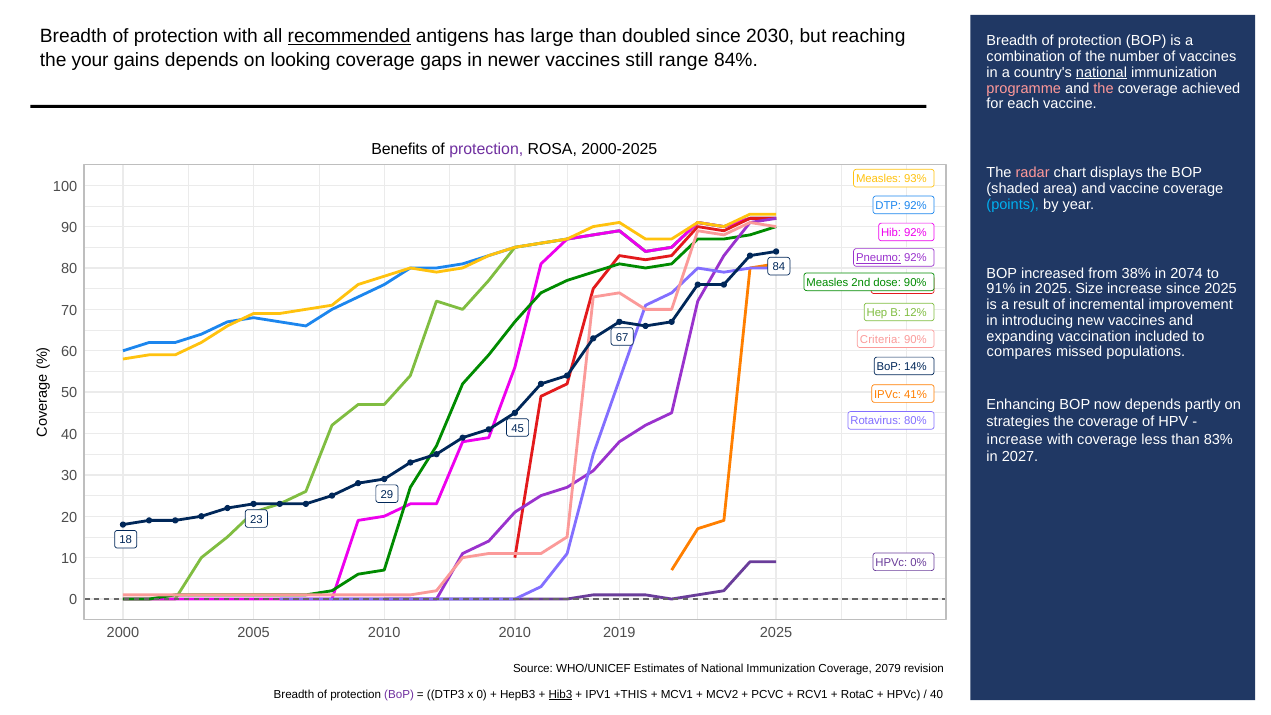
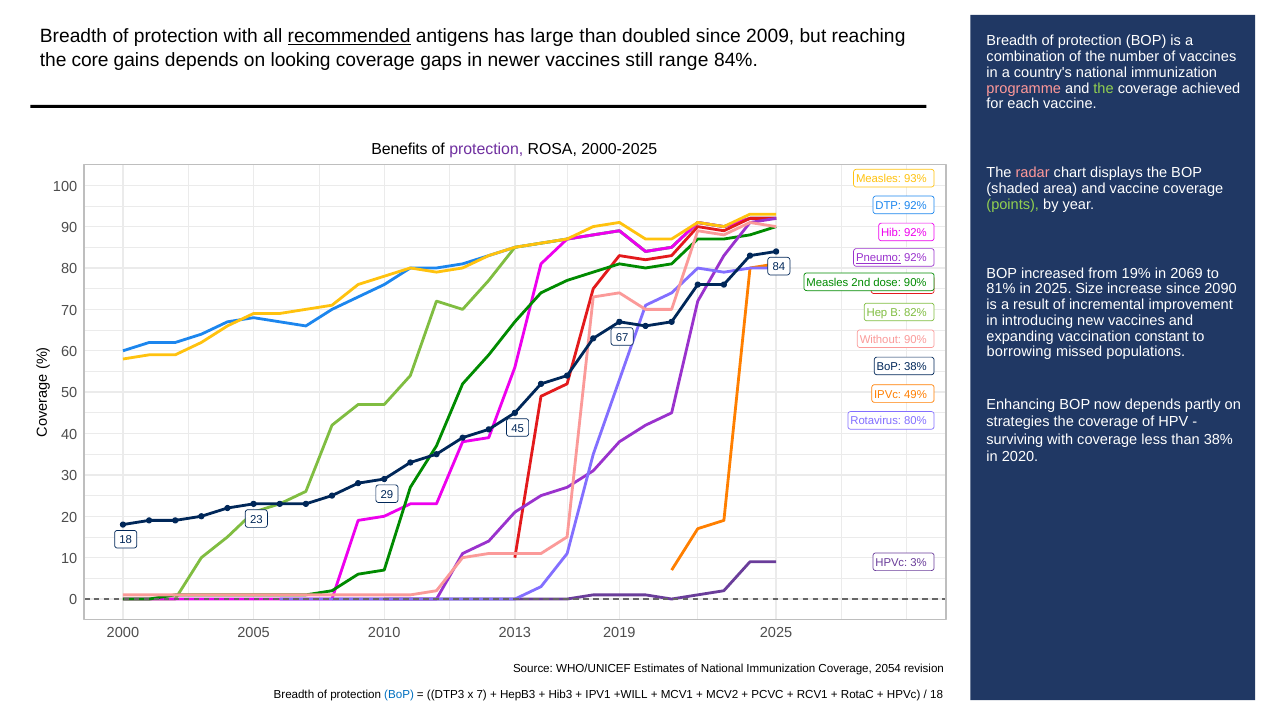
2030: 2030 -> 2009
your: your -> core
national at (1101, 73) underline: present -> none
the at (1104, 88) colour: pink -> light green
points colour: light blue -> light green
38%: 38% -> 19%
2074: 2074 -> 2069
91%: 91% -> 81%
since 2025: 2025 -> 2090
12%: 12% -> 82%
included: included -> constant
Criteria: Criteria -> Without
compares: compares -> borrowing
BoP 14%: 14% -> 38%
41%: 41% -> 49%
increase at (1015, 439): increase -> surviving
than 83%: 83% -> 38%
2027: 2027 -> 2020
0%: 0% -> 3%
2010 2010: 2010 -> 2013
2079: 2079 -> 2054
BoP at (399, 694) colour: purple -> blue
x 0: 0 -> 7
Hib3 underline: present -> none
+THIS: +THIS -> +WILL
40 at (937, 694): 40 -> 18
